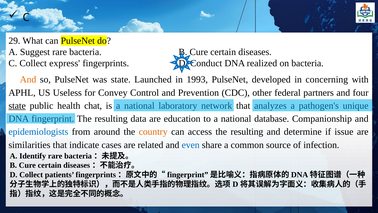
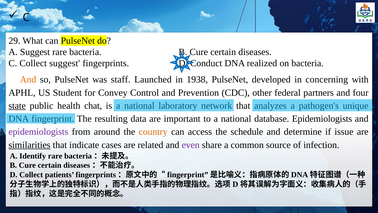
Collect express: express -> suggest
was state: state -> staff
1993: 1993 -> 1938
Useless: Useless -> Student
education: education -> important
database Companionship: Companionship -> Epidemiologists
epidemiologists at (38, 132) colour: blue -> purple
access the resulting: resulting -> schedule
similarities underline: none -> present
even colour: blue -> purple
